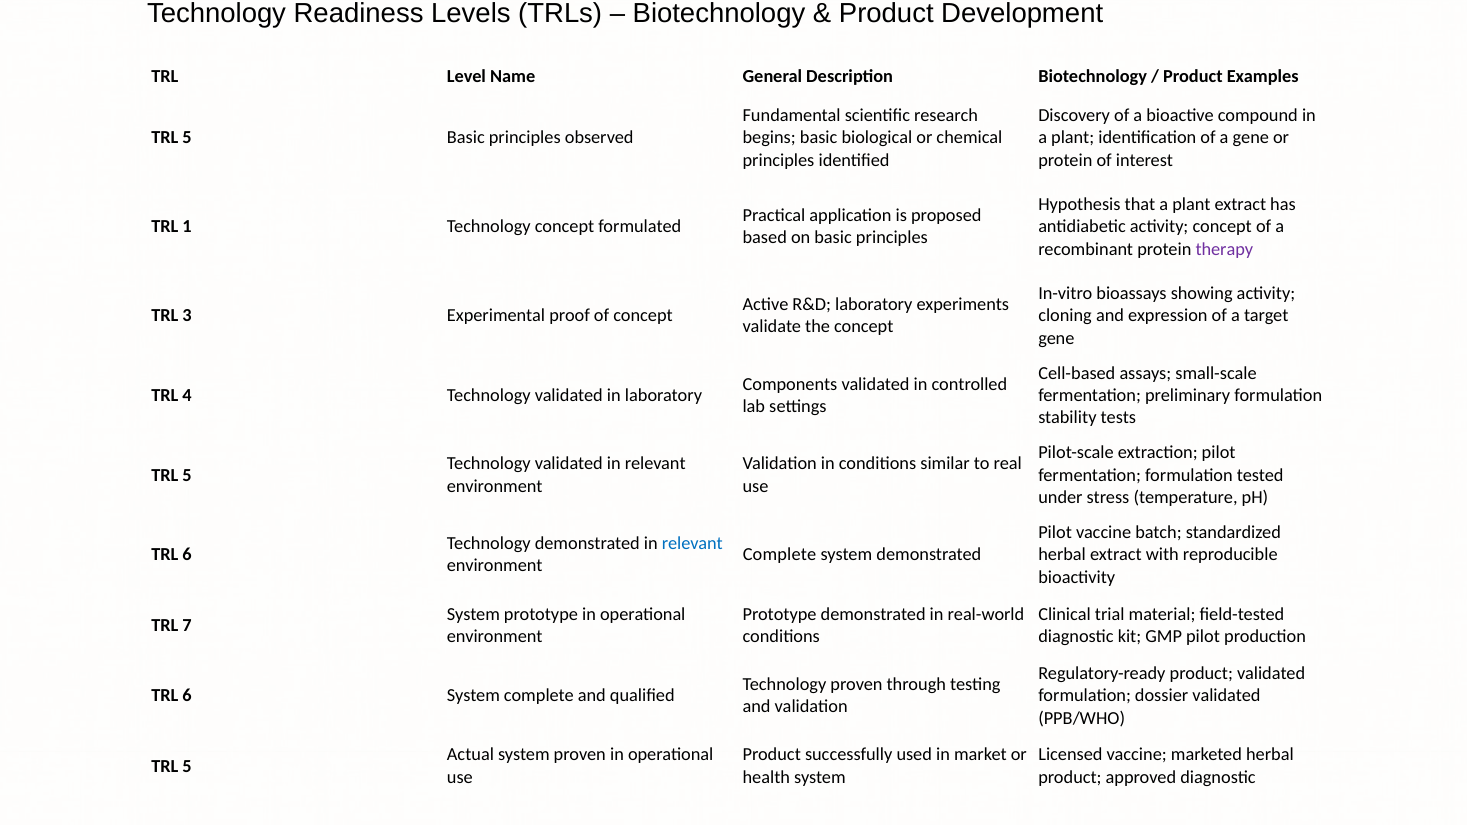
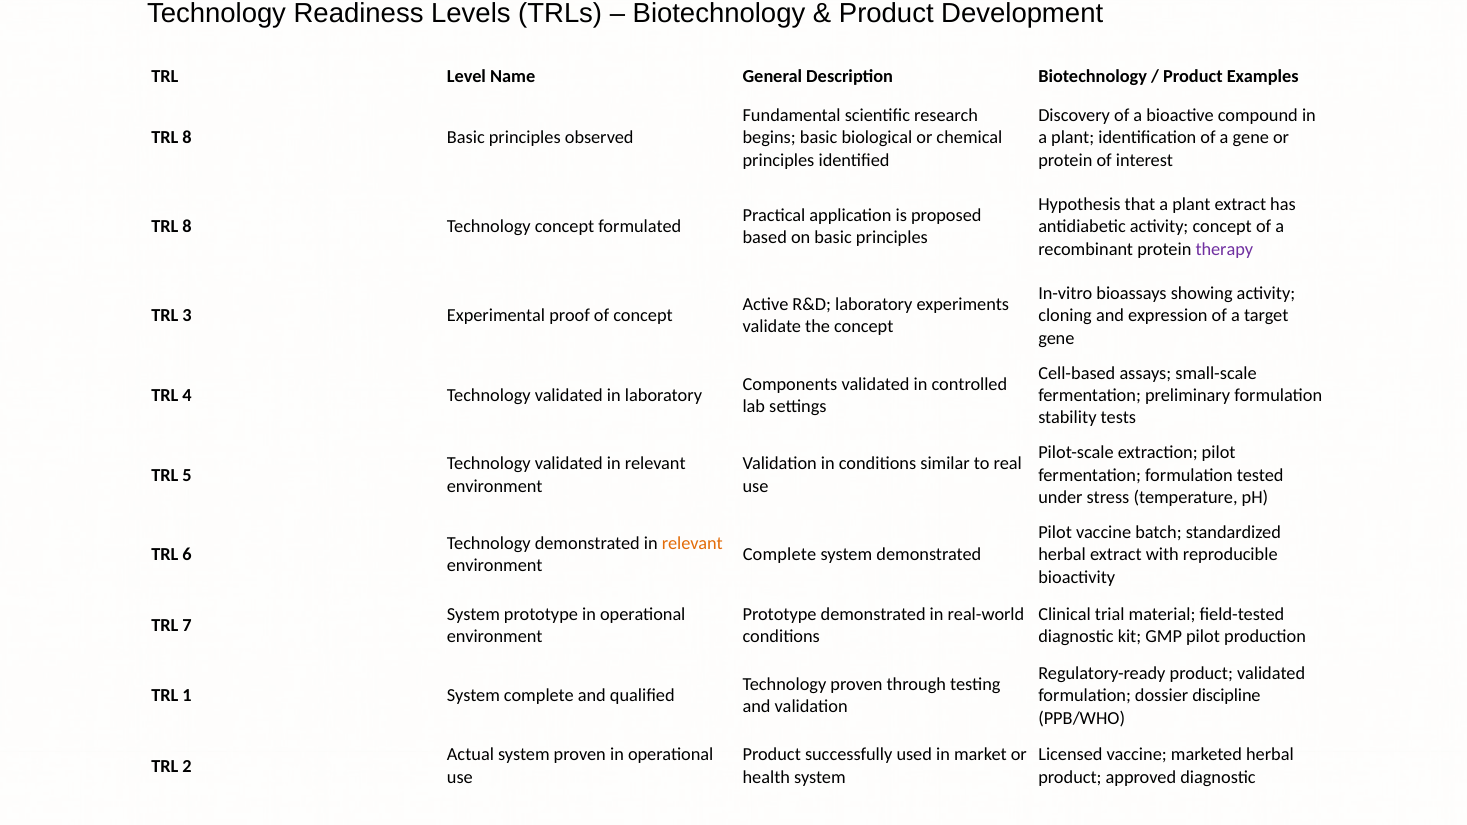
5 at (187, 138): 5 -> 8
1 at (187, 227): 1 -> 8
relevant at (692, 544) colour: blue -> orange
6 at (187, 696): 6 -> 1
dossier validated: validated -> discipline
5 at (187, 766): 5 -> 2
